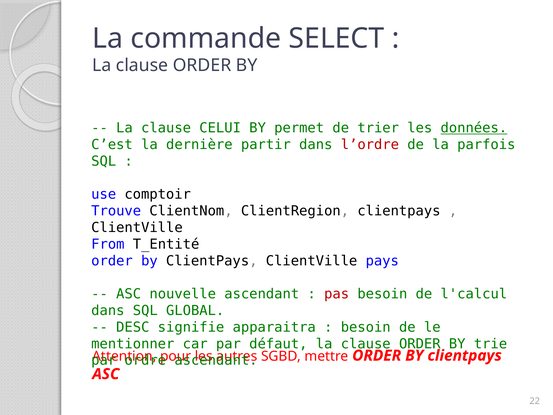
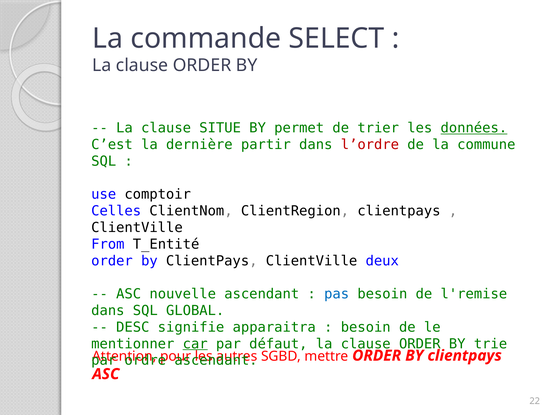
CELUI: CELUI -> SITUE
parfois: parfois -> commune
Trouve: Trouve -> Celles
pays: pays -> deux
pas colour: red -> blue
l'calcul: l'calcul -> l'remise
car underline: none -> present
